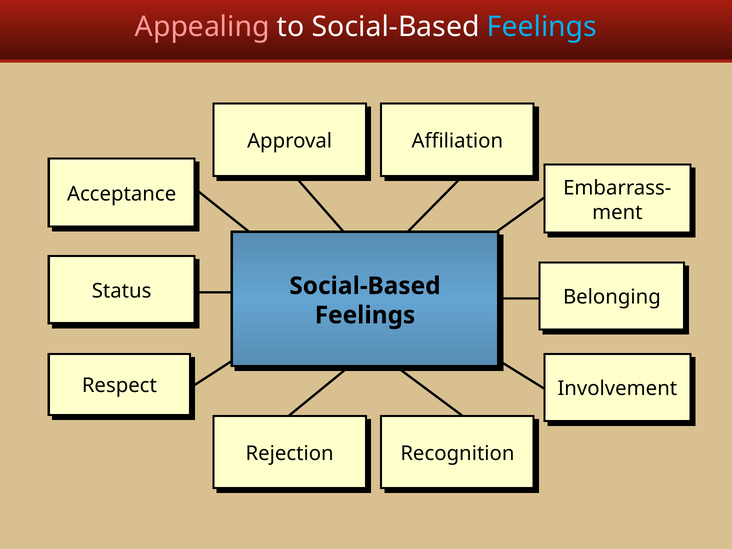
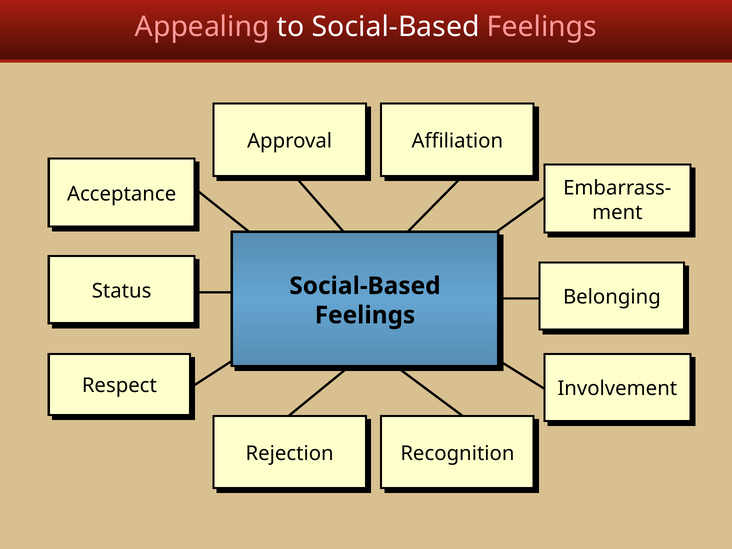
Feelings at (542, 27) colour: light blue -> pink
